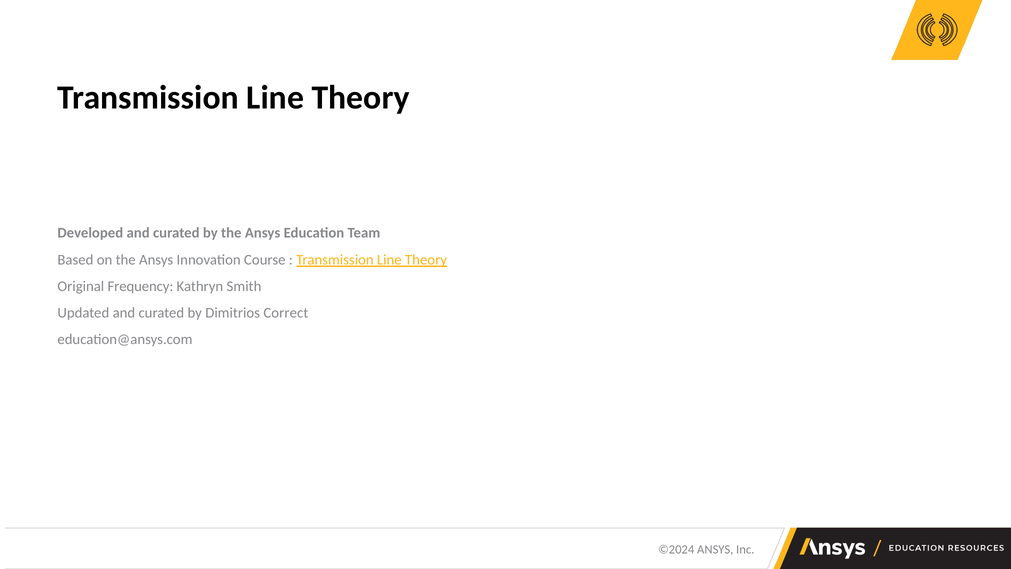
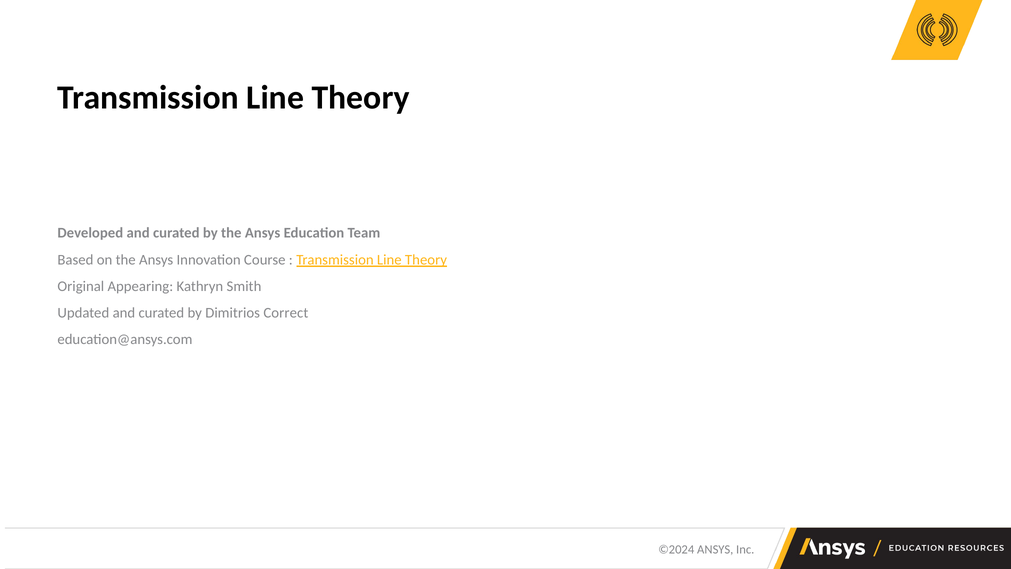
Frequency: Frequency -> Appearing
